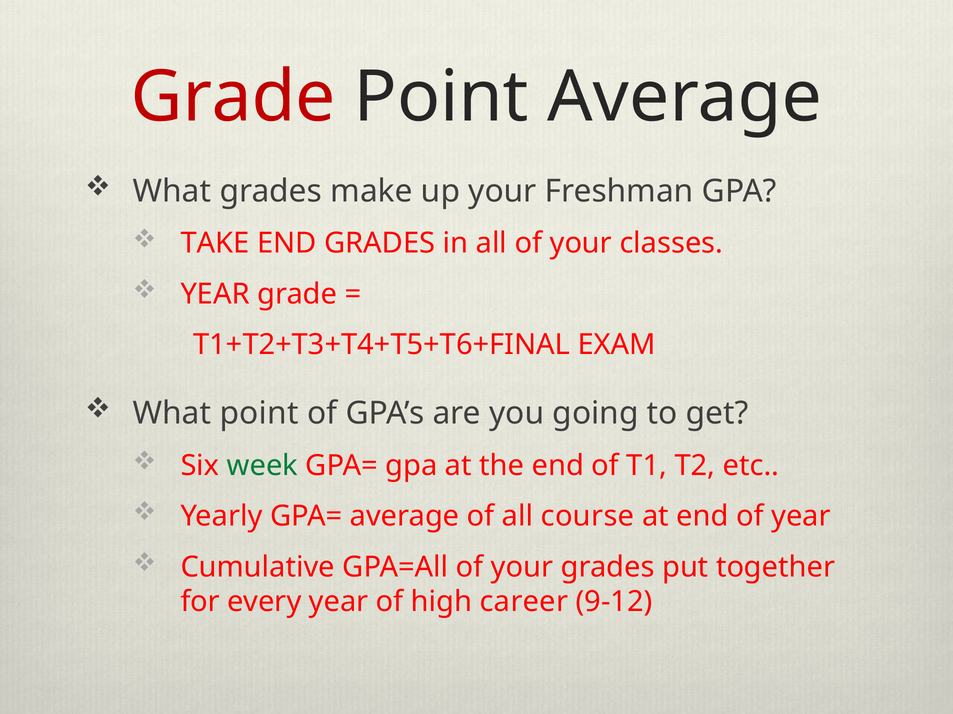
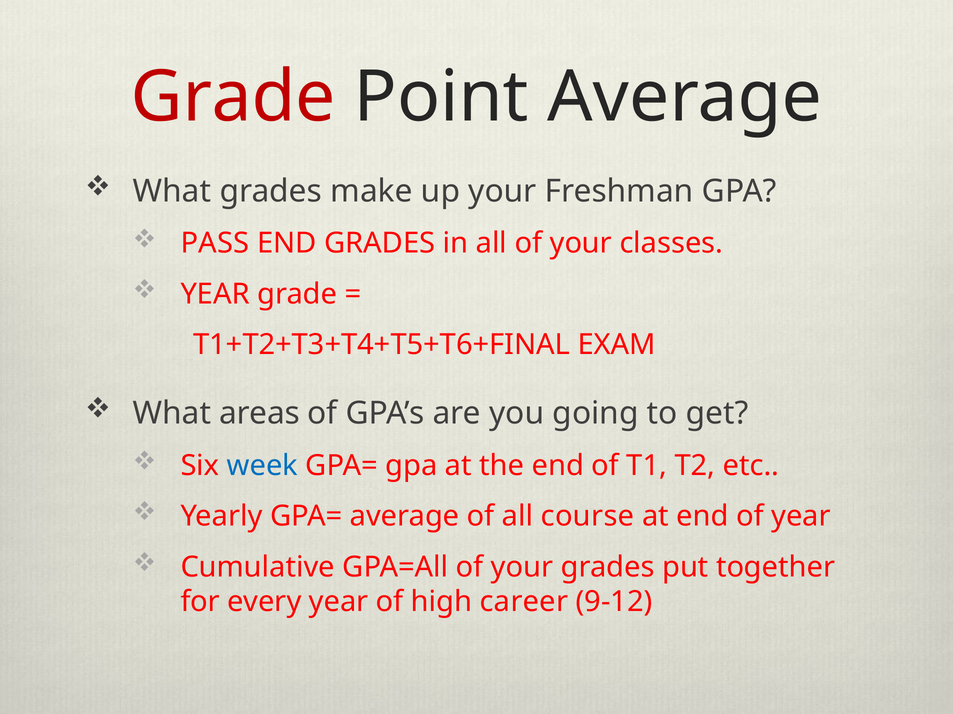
TAKE: TAKE -> PASS
What point: point -> areas
week colour: green -> blue
